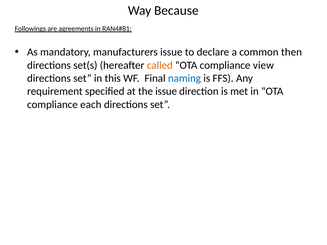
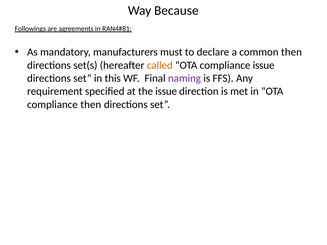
manufacturers issue: issue -> must
compliance view: view -> issue
naming colour: blue -> purple
compliance each: each -> then
